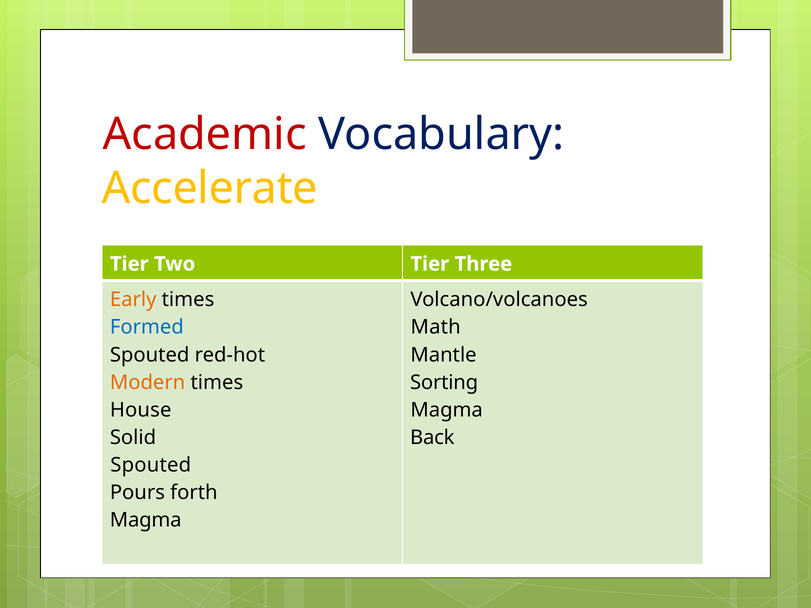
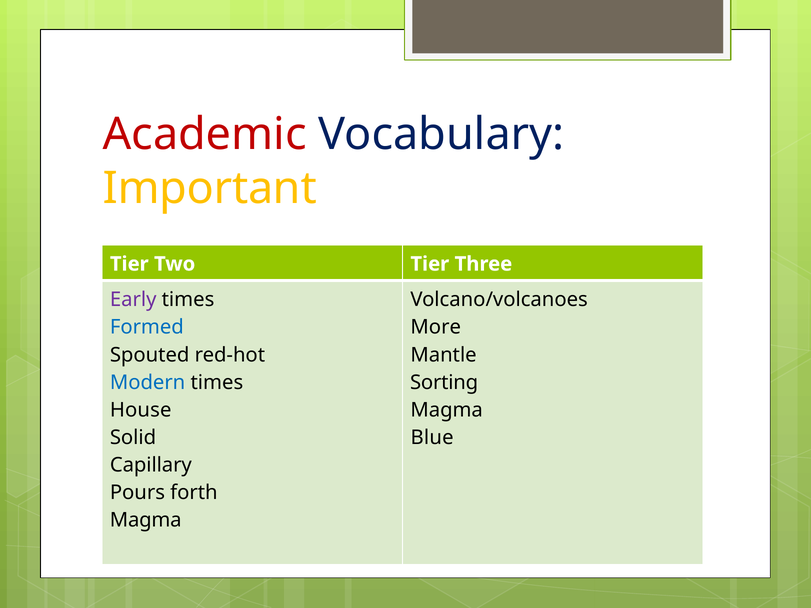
Accelerate: Accelerate -> Important
Early colour: orange -> purple
Math: Math -> More
Modern colour: orange -> blue
Back: Back -> Blue
Spouted at (151, 465): Spouted -> Capillary
